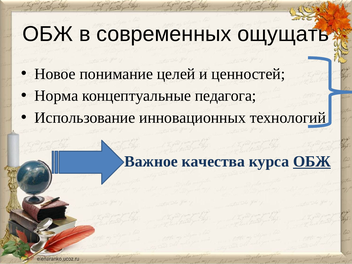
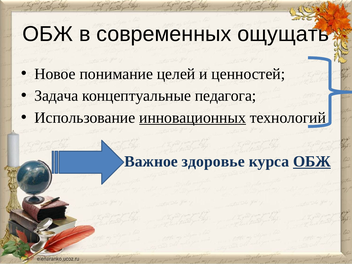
Норма: Норма -> Задача
инновационных underline: none -> present
качества: качества -> здоровье
